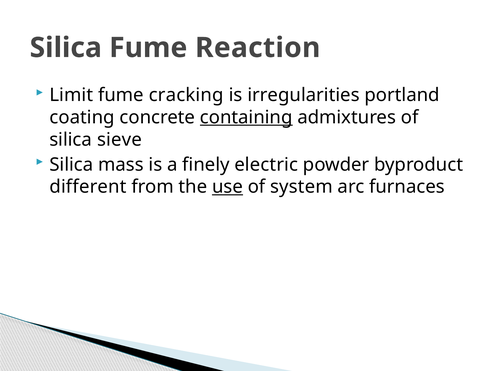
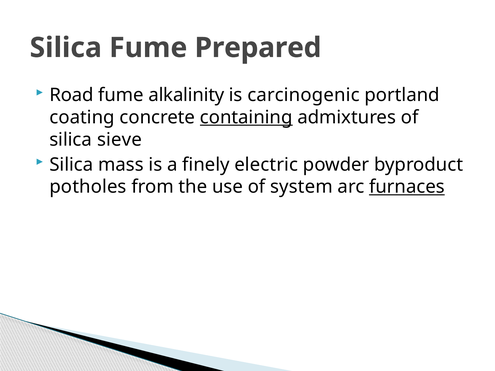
Reaction: Reaction -> Prepared
Limit: Limit -> Road
cracking: cracking -> alkalinity
irregularities: irregularities -> carcinogenic
different: different -> potholes
use underline: present -> none
furnaces underline: none -> present
